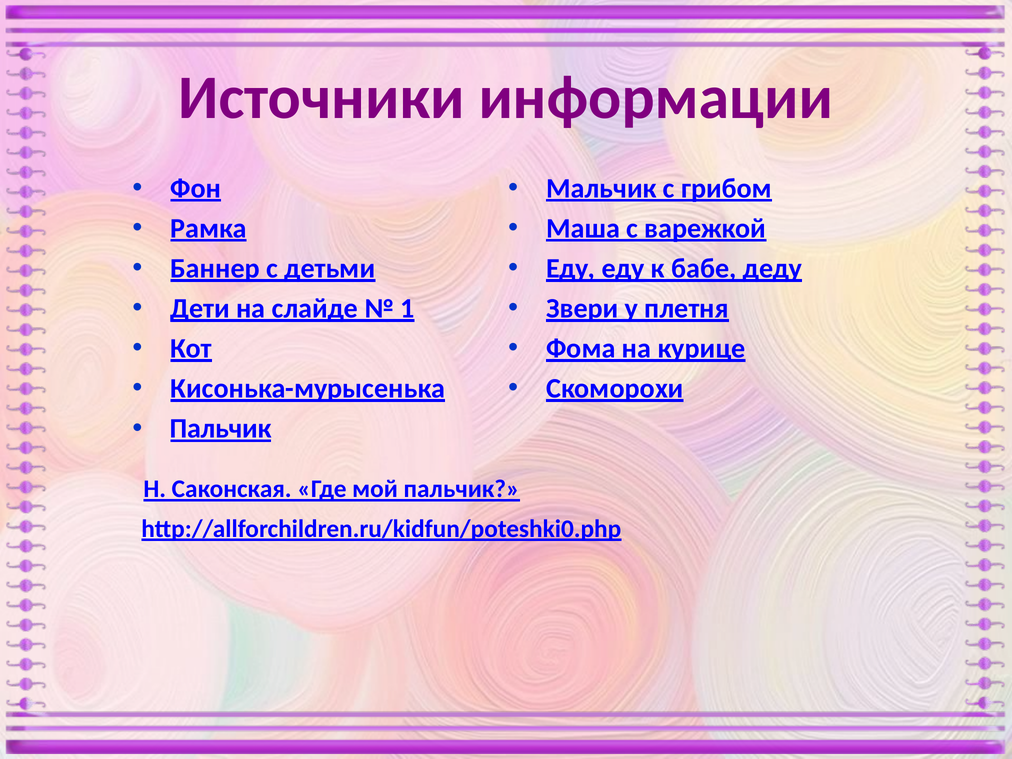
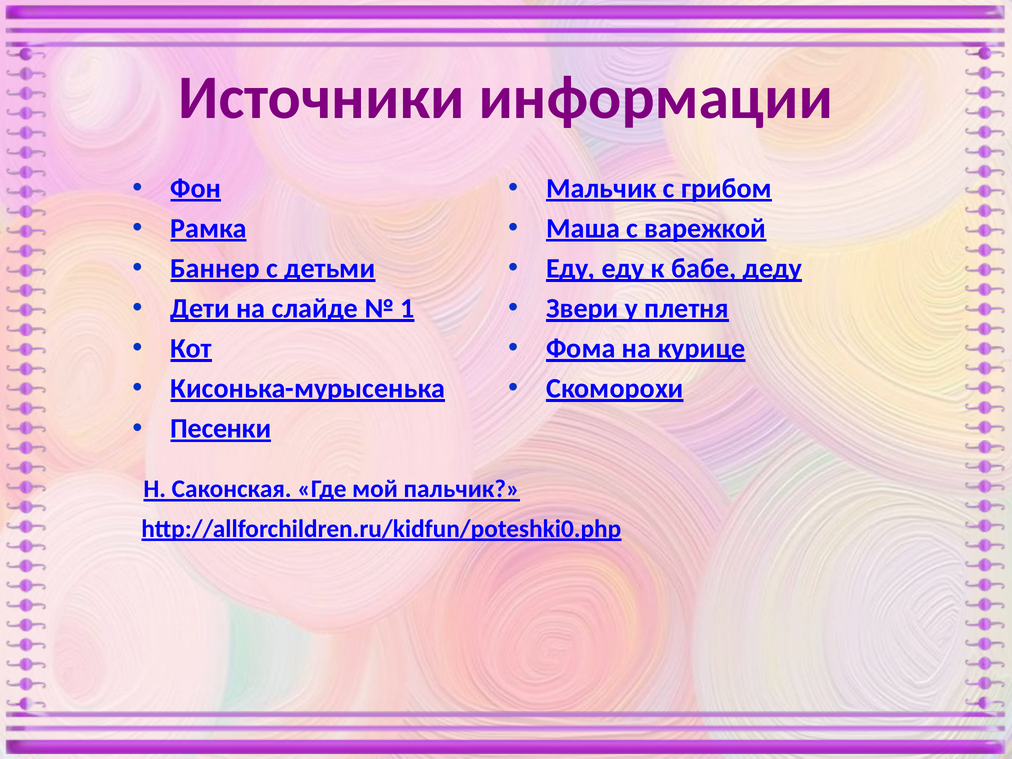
Пальчик at (221, 429): Пальчик -> Песенки
